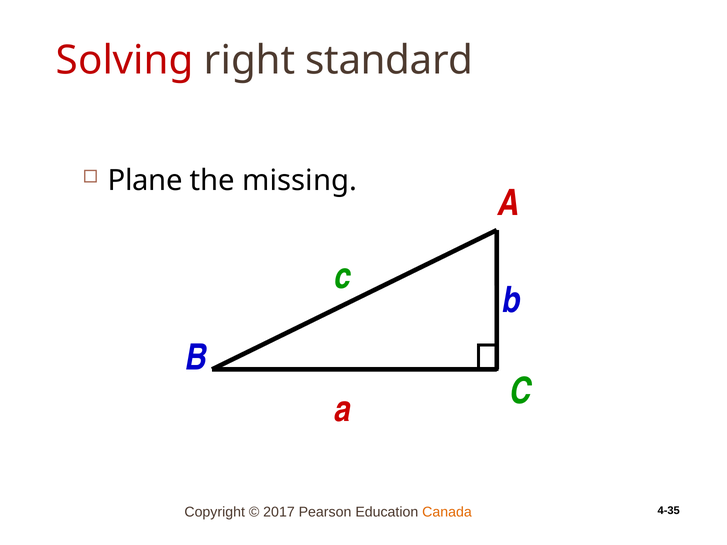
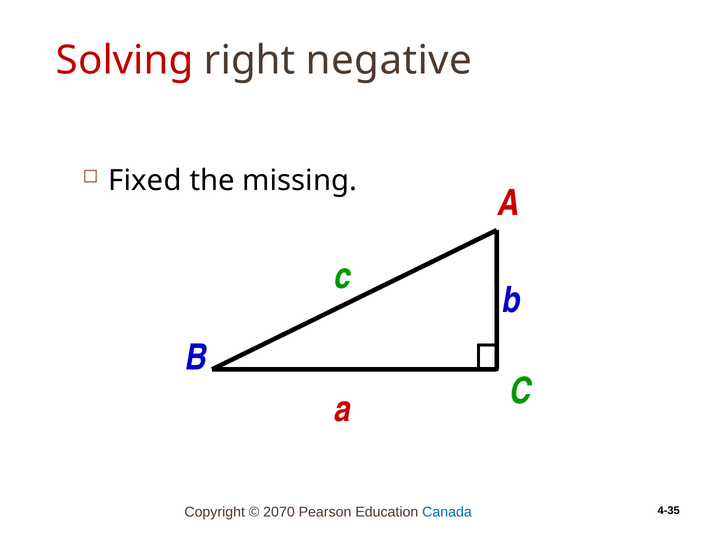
standard: standard -> negative
Plane: Plane -> Fixed
2017: 2017 -> 2070
Canada colour: orange -> blue
